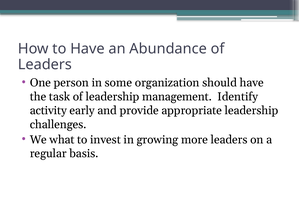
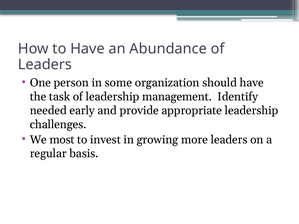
activity: activity -> needed
what: what -> most
